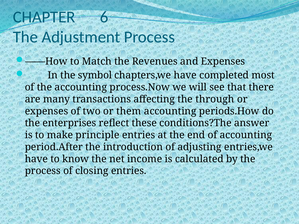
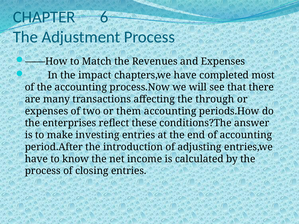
symbol: symbol -> impact
principle: principle -> investing
